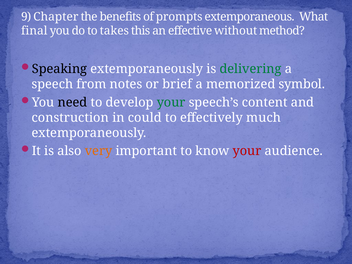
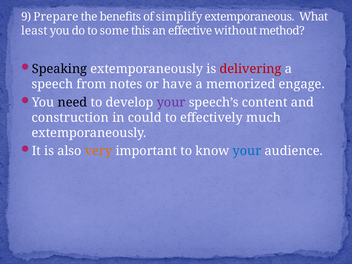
Chapter: Chapter -> Prepare
prompts: prompts -> simplify
final: final -> least
takes: takes -> some
delivering colour: green -> red
brief: brief -> have
symbol: symbol -> engage
your at (171, 102) colour: green -> purple
your at (247, 151) colour: red -> blue
